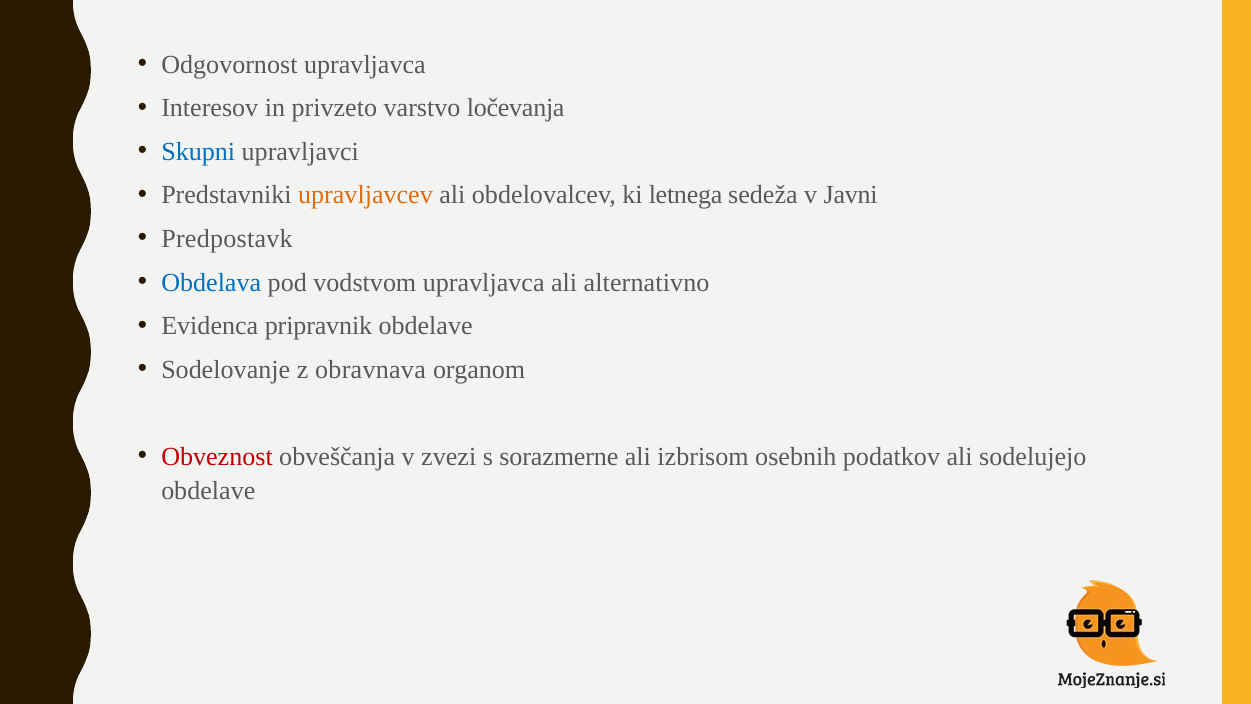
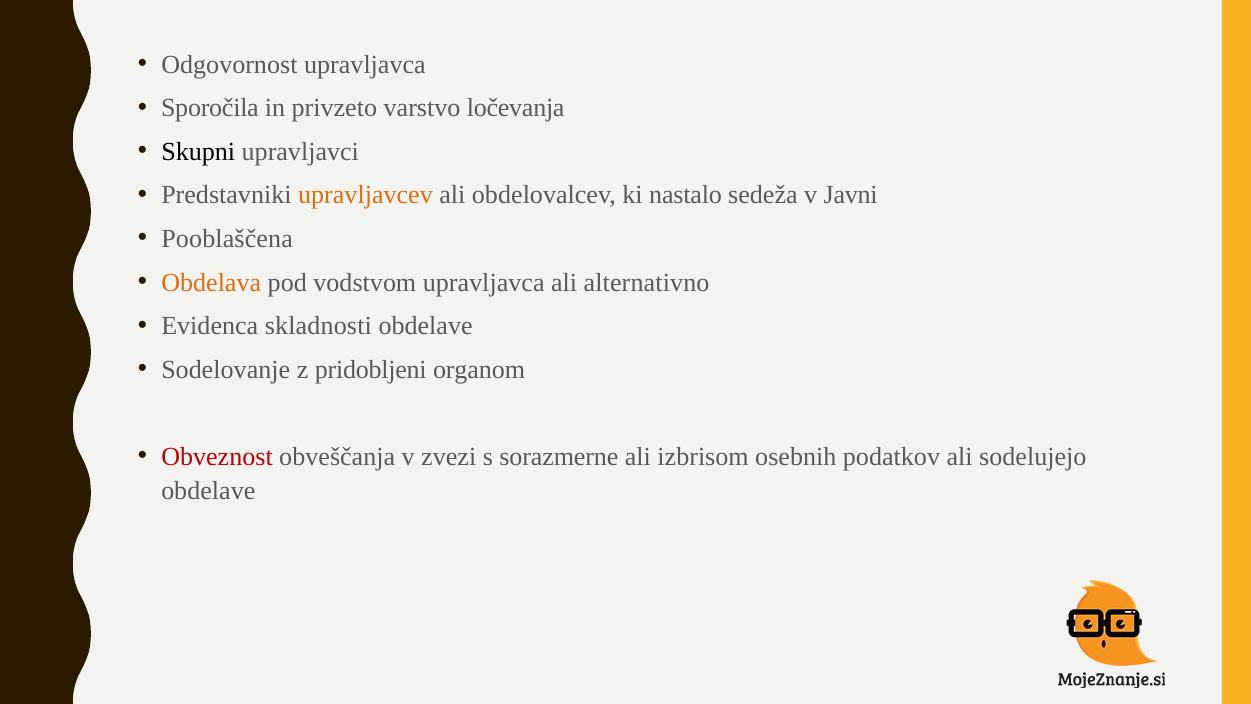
Interesov: Interesov -> Sporočila
Skupni colour: blue -> black
letnega: letnega -> nastalo
Predpostavk: Predpostavk -> Pooblaščena
Obdelava colour: blue -> orange
pripravnik: pripravnik -> skladnosti
obravnava: obravnava -> pridobljeni
